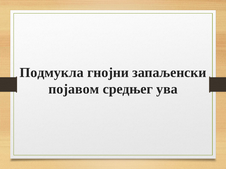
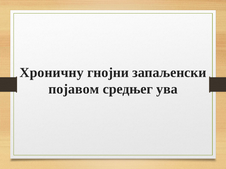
Подмукла: Подмукла -> Хроничну
